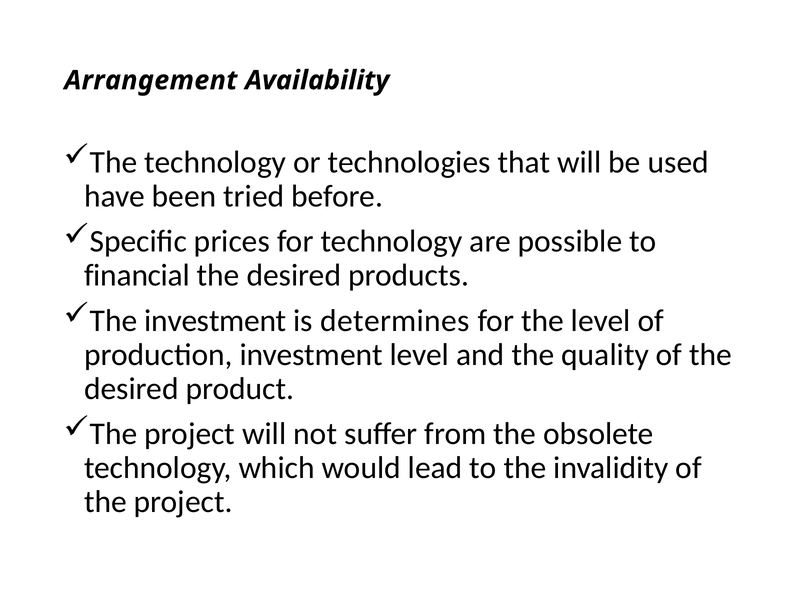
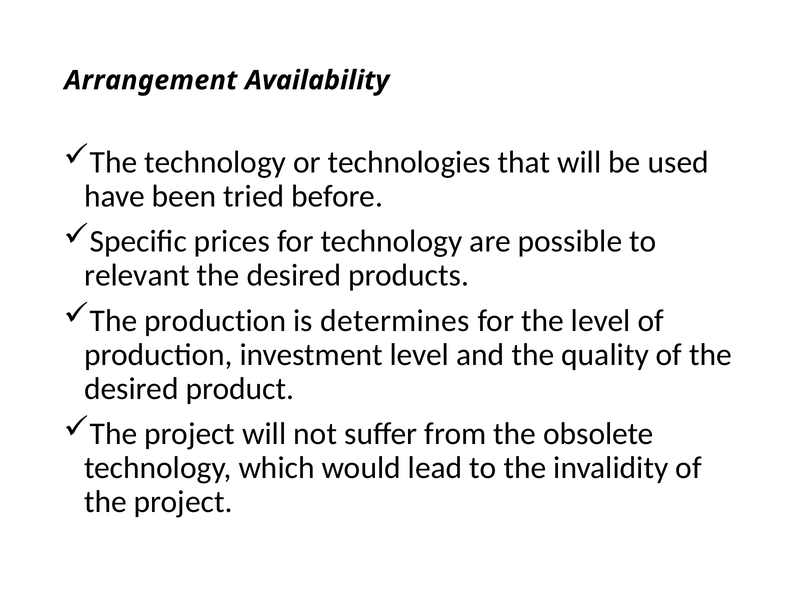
financial: financial -> relevant
The investment: investment -> production
